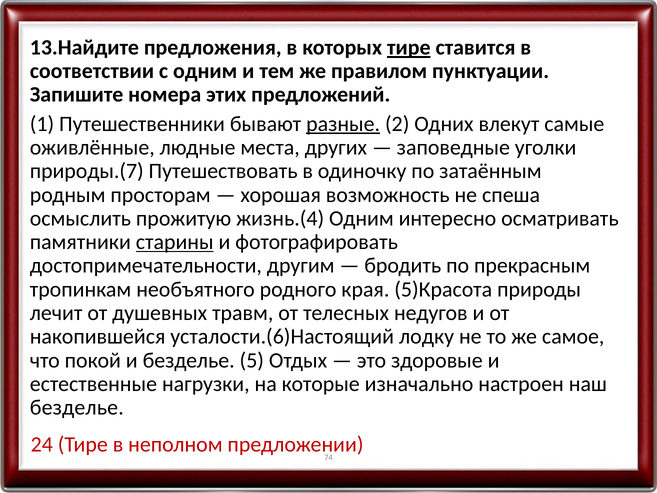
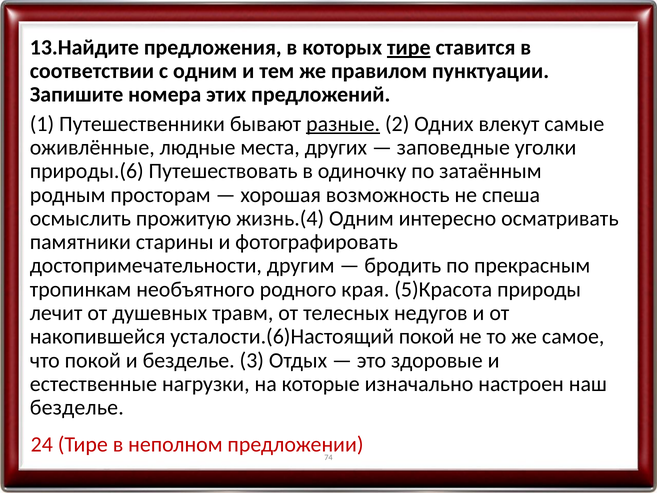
природы.(7: природы.(7 -> природы.(6
старины underline: present -> none
усталости.(6)Настоящий лодку: лодку -> покой
5: 5 -> 3
